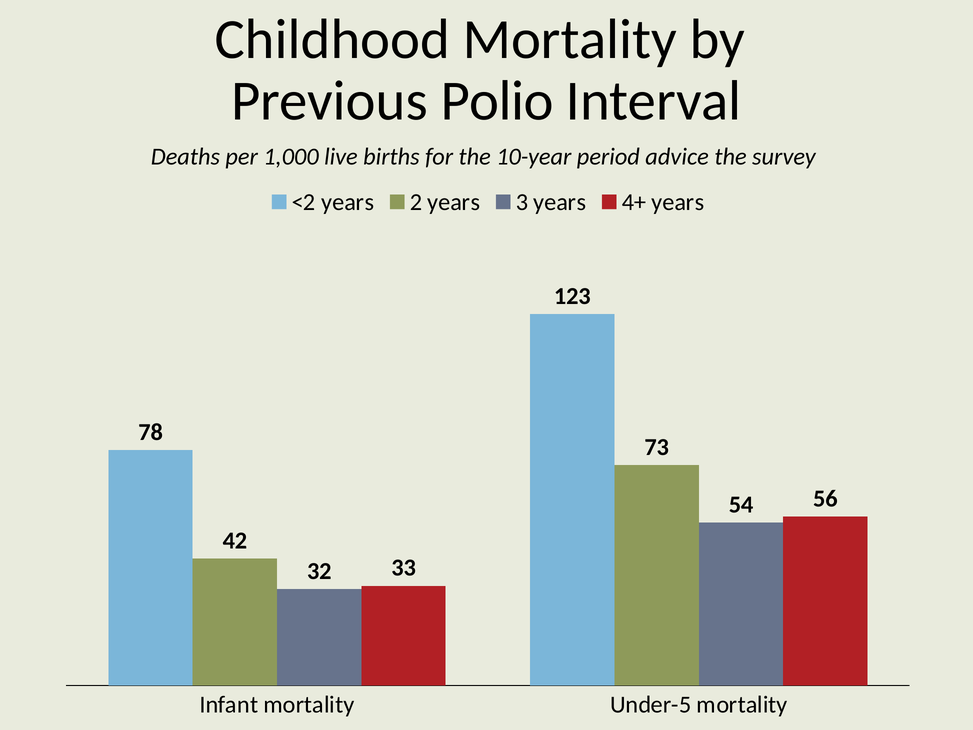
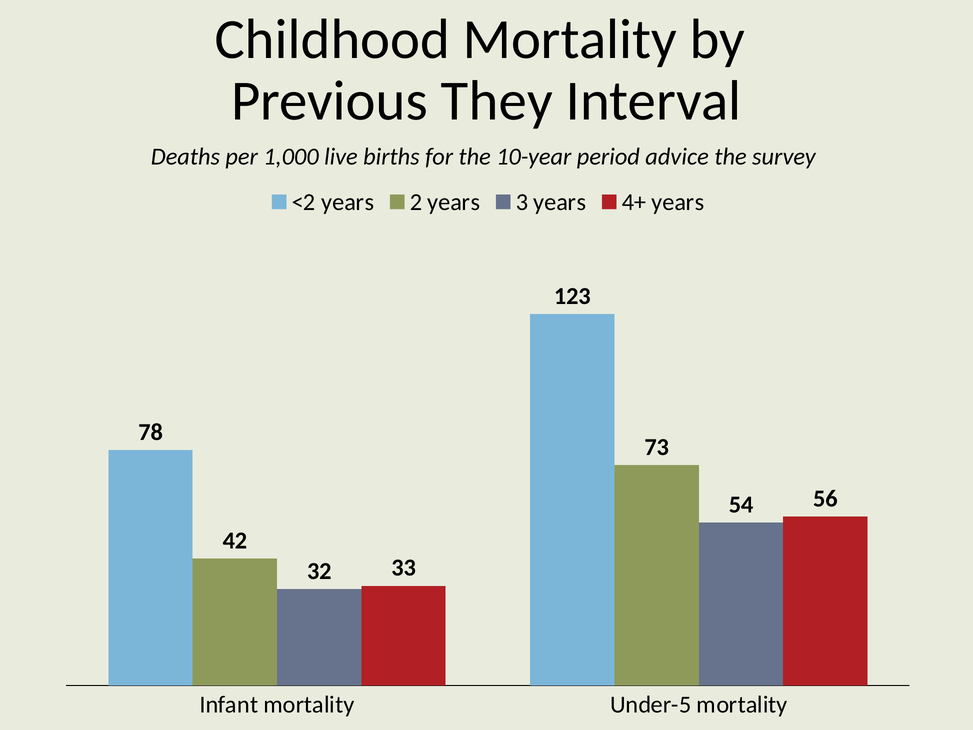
Polio: Polio -> They
